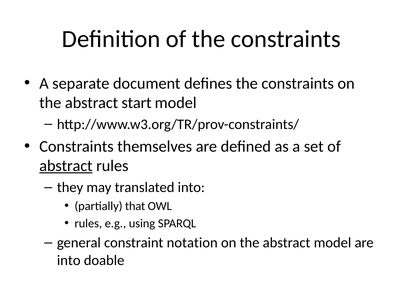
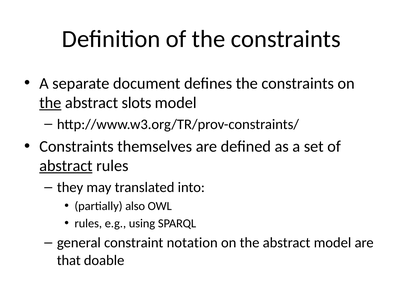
the at (50, 103) underline: none -> present
start: start -> slots
that: that -> also
into at (69, 260): into -> that
